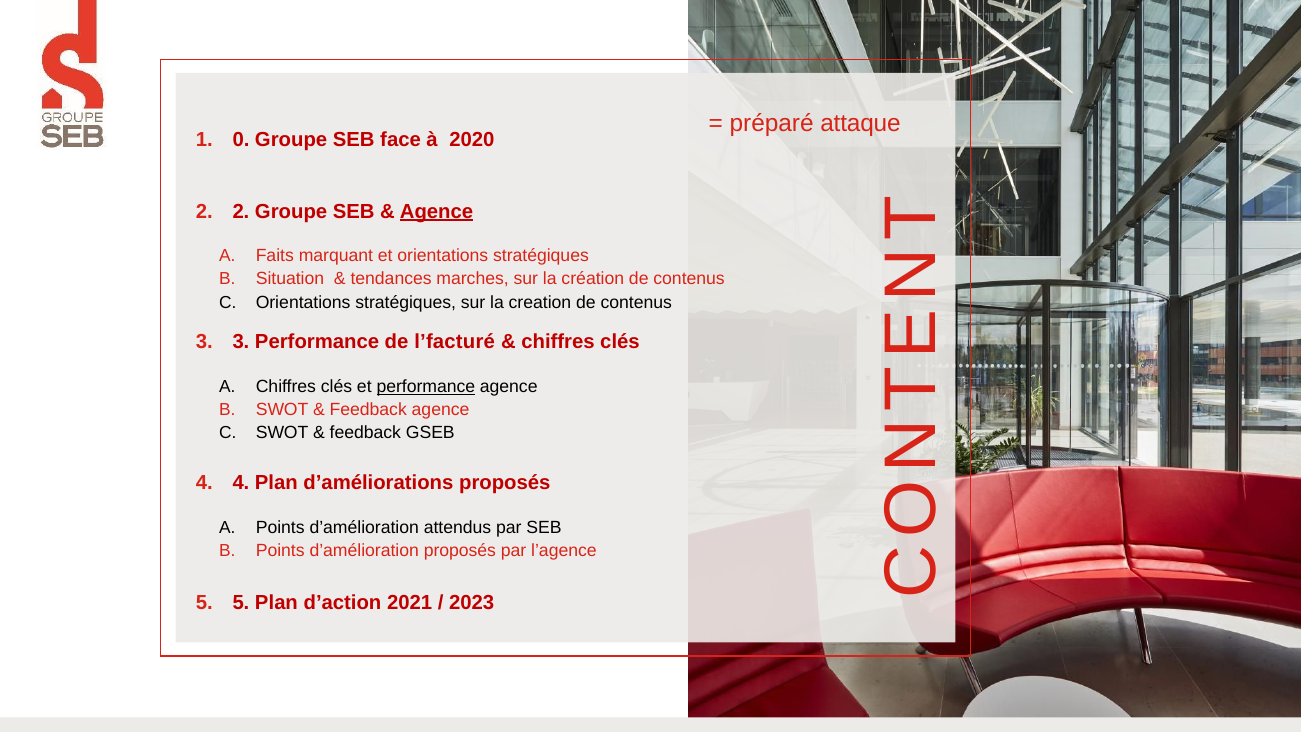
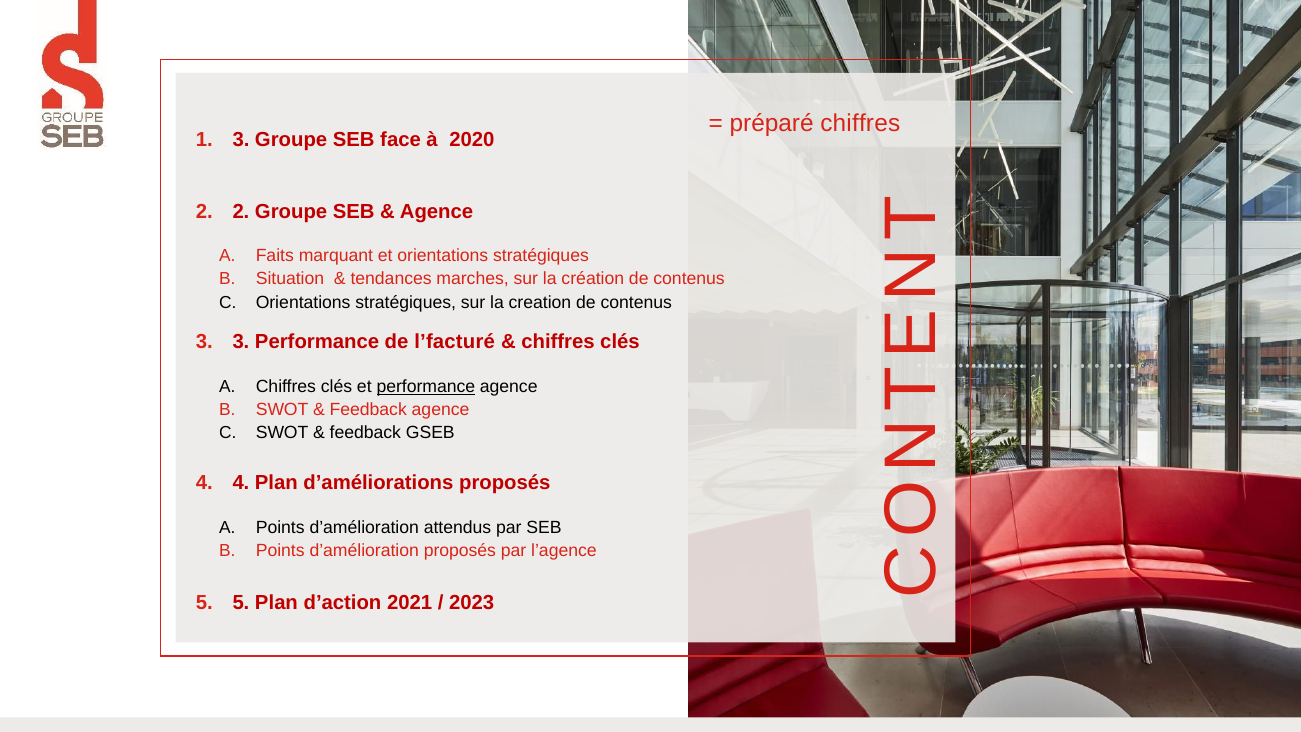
préparé attaque: attaque -> chiffres
1 0: 0 -> 3
Agence at (437, 211) underline: present -> none
